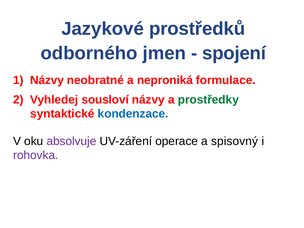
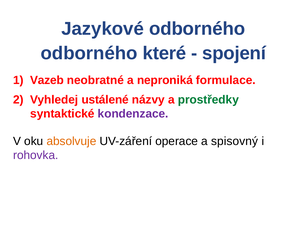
Jazykové prostředků: prostředků -> odborného
jmen: jmen -> které
Názvy at (47, 80): Názvy -> Vazeb
sousloví: sousloví -> ustálené
kondenzace colour: blue -> purple
absolvuje colour: purple -> orange
